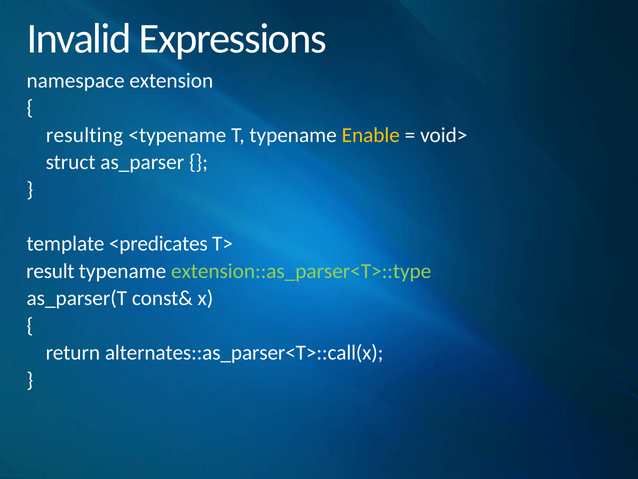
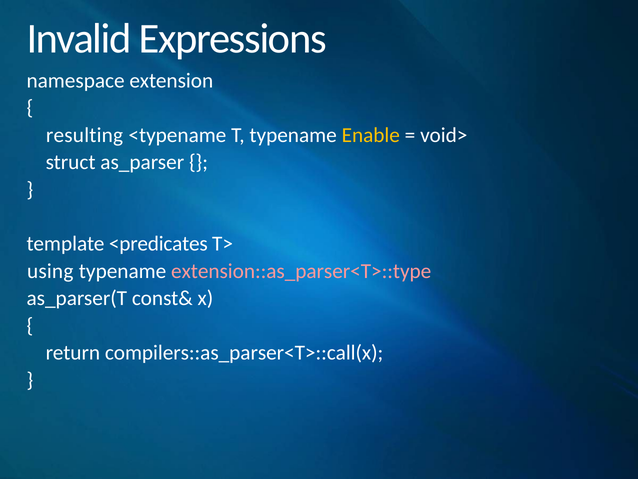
result: result -> using
extension::as_parser<T>::type colour: light green -> pink
alternates::as_parser<T>::call(x: alternates::as_parser<T>::call(x -> compilers::as_parser<T>::call(x
